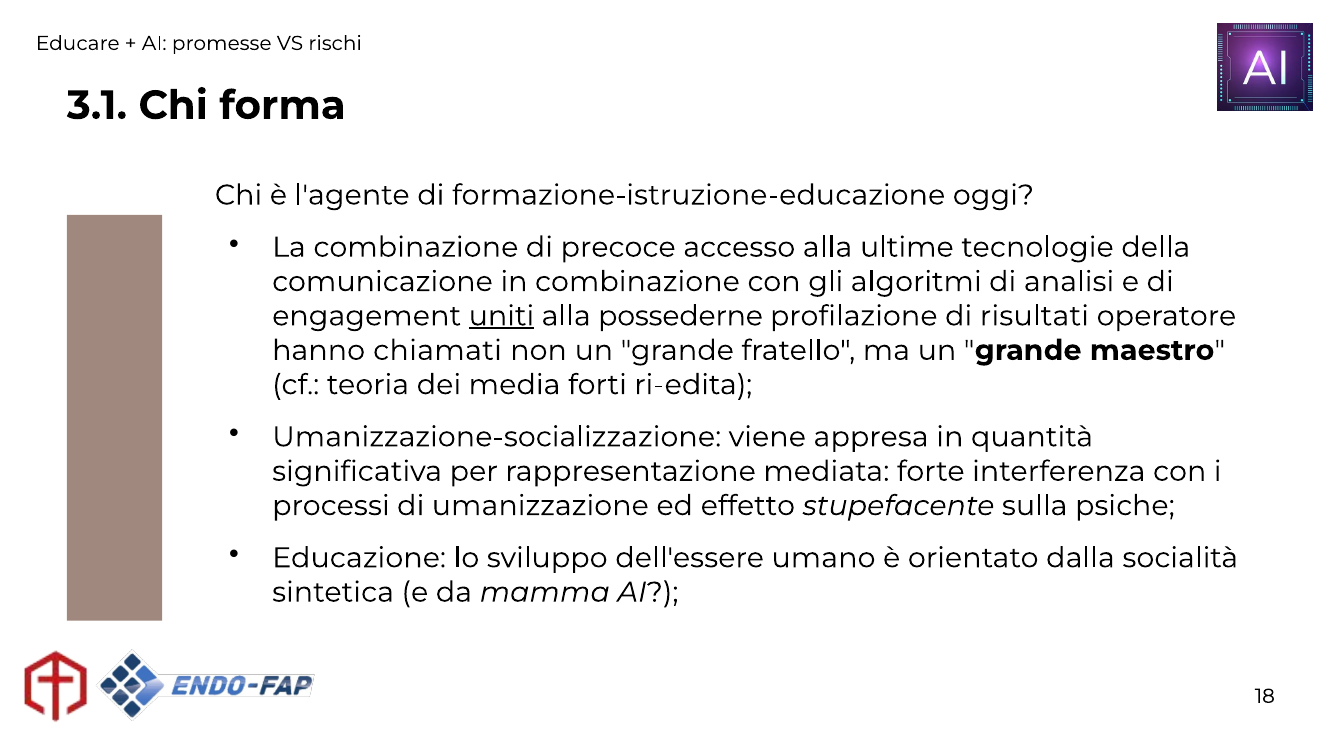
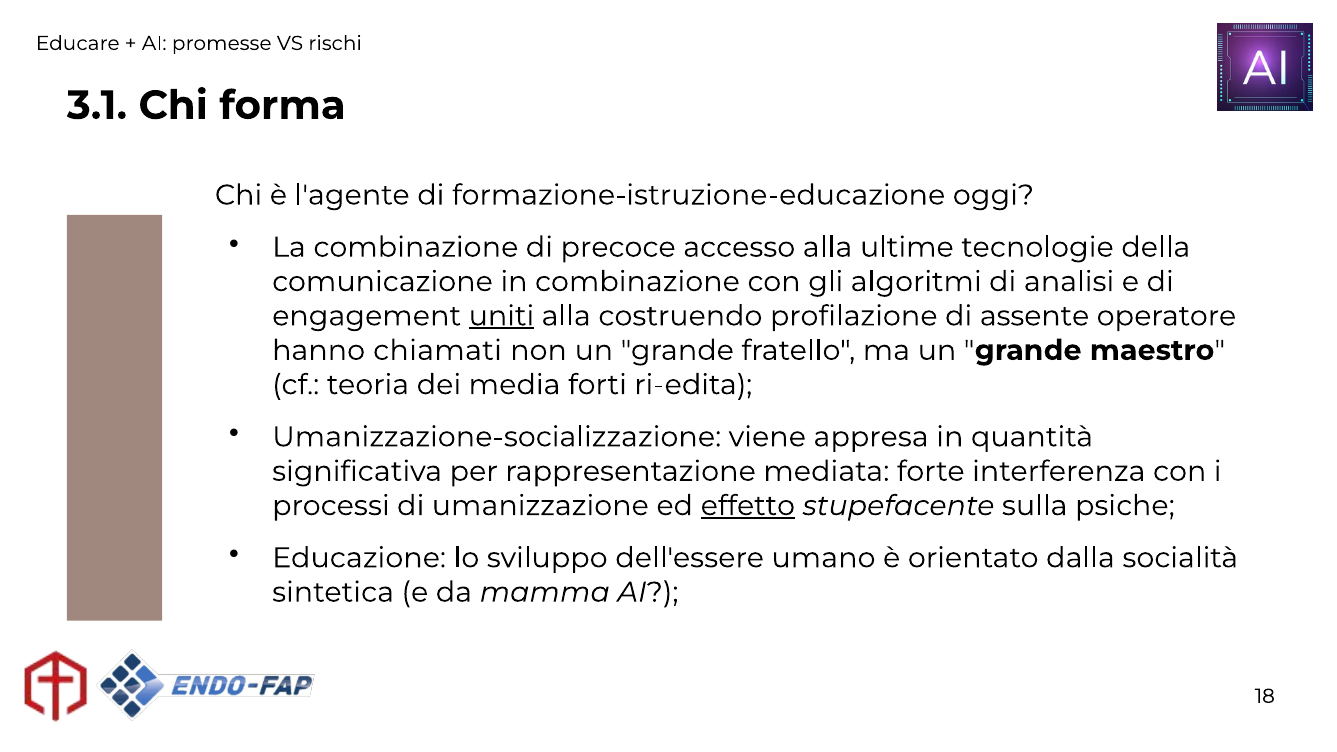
possederne: possederne -> costruendo
risultati: risultati -> assente
effetto underline: none -> present
